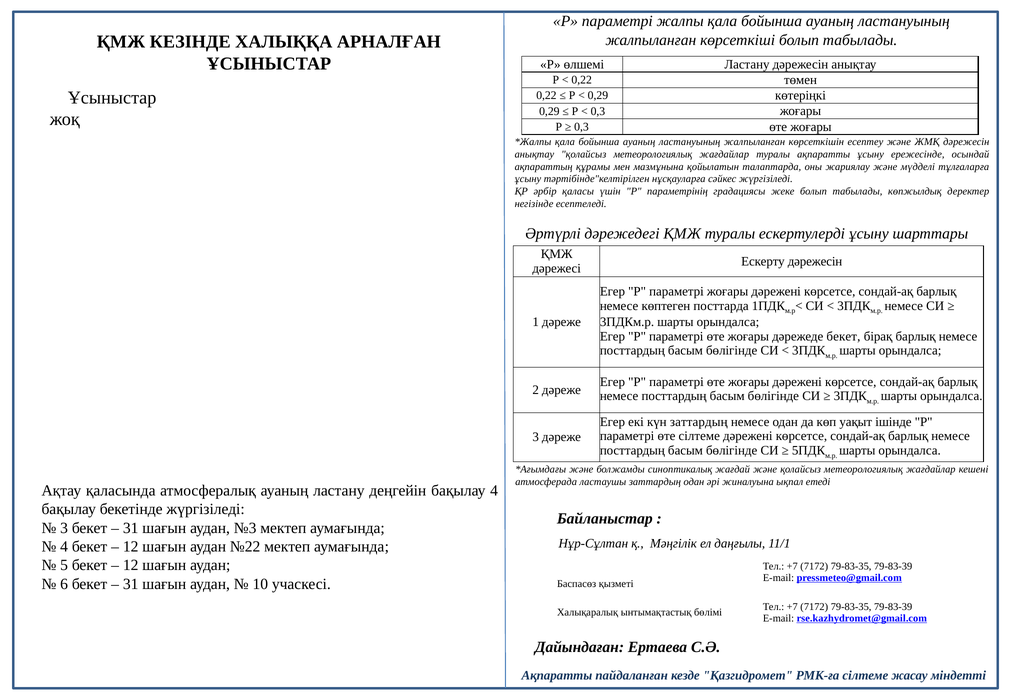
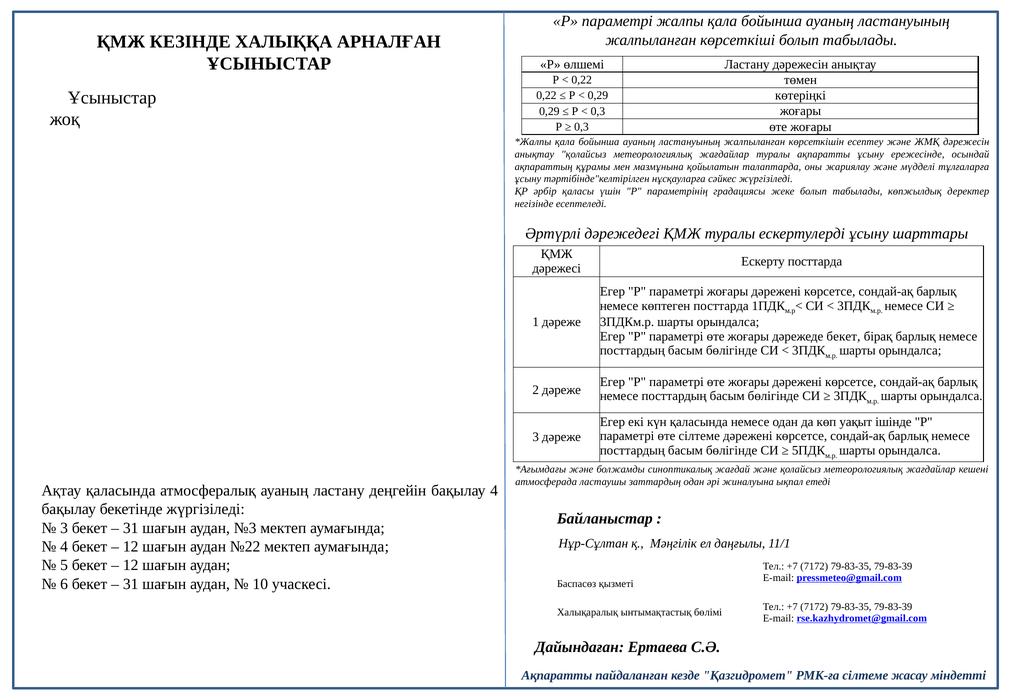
Ескерту дәрежесін: дәрежесін -> посттарда
күн заттардың: заттардың -> қаласында
